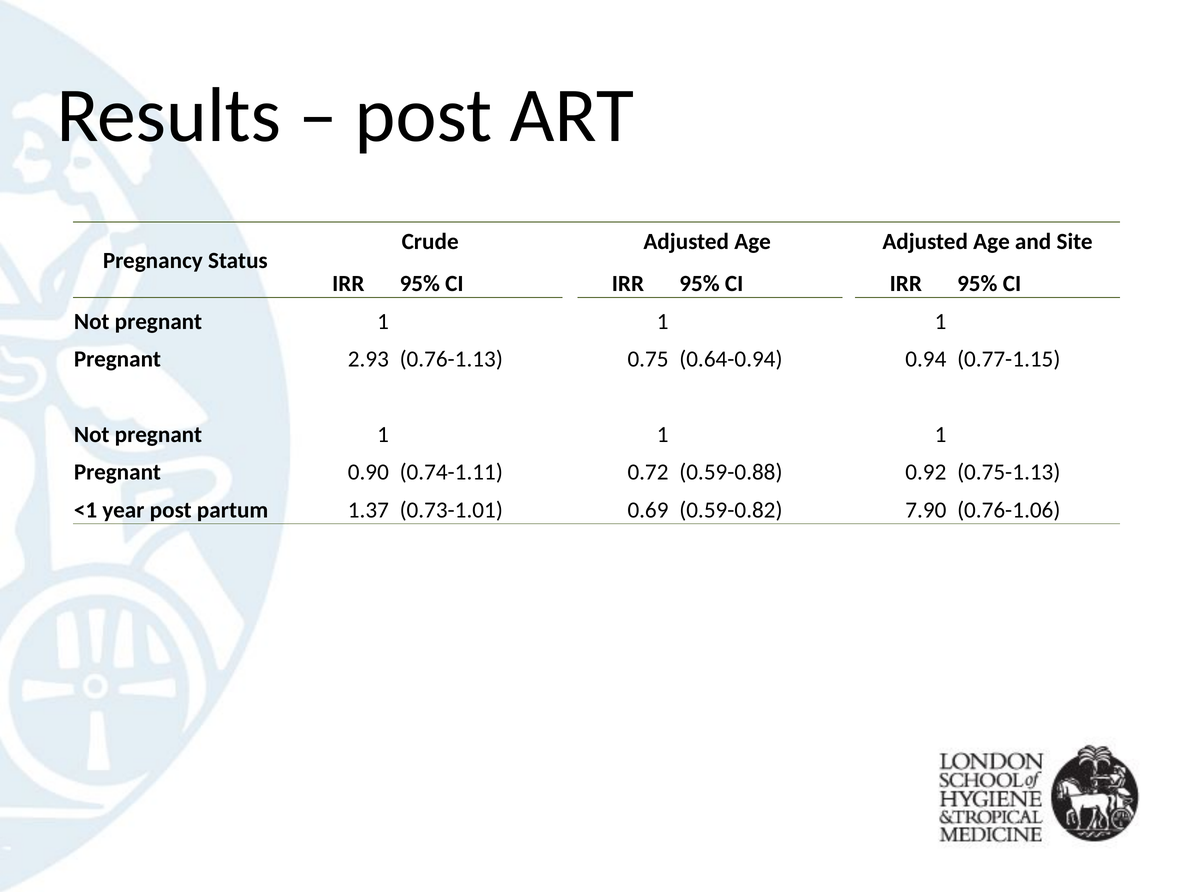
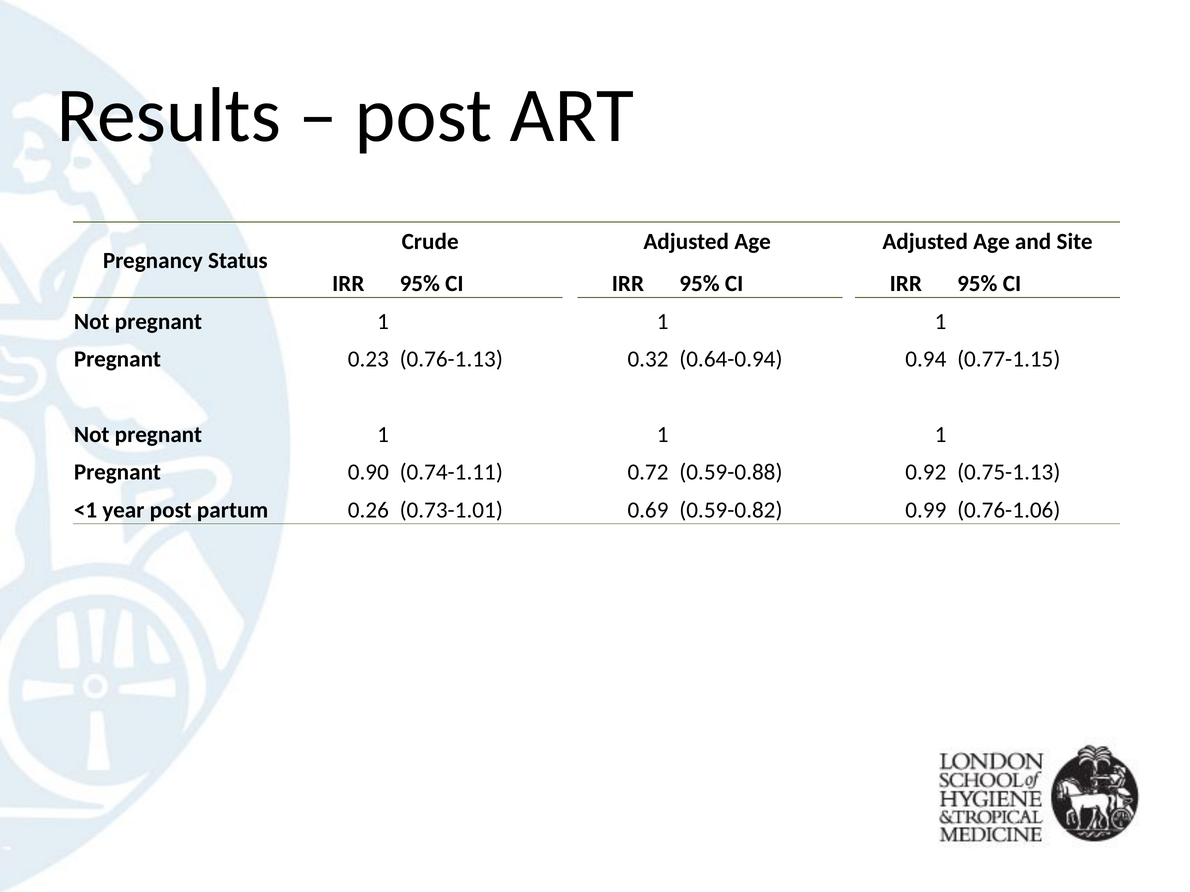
2.93: 2.93 -> 0.23
0.75: 0.75 -> 0.32
1.37: 1.37 -> 0.26
7.90: 7.90 -> 0.99
